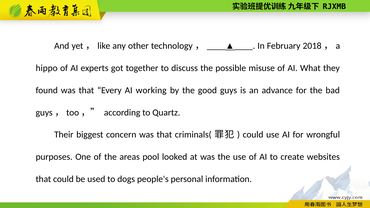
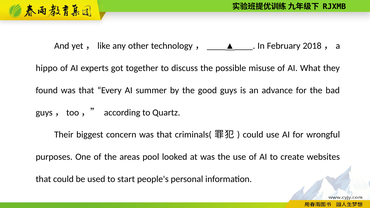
working: working -> summer
dogs: dogs -> start
